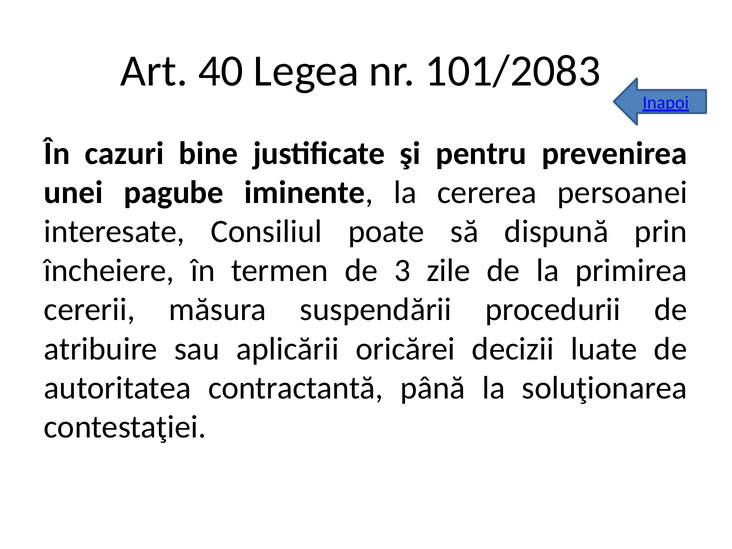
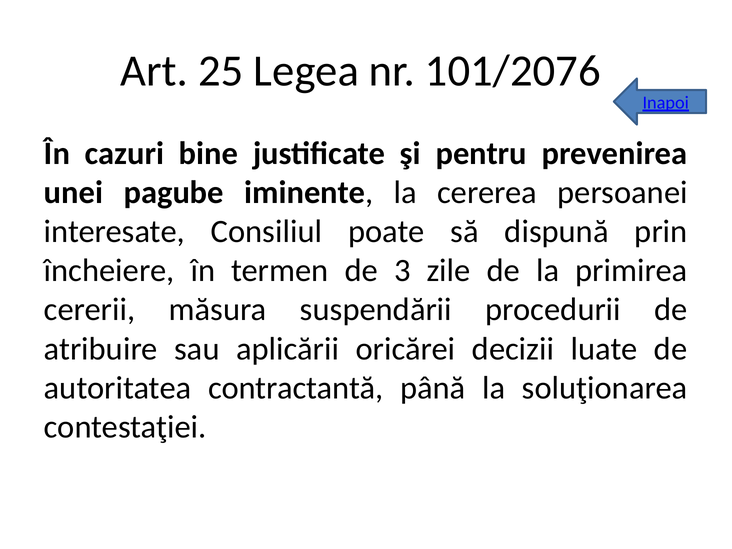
40: 40 -> 25
101/2083: 101/2083 -> 101/2076
